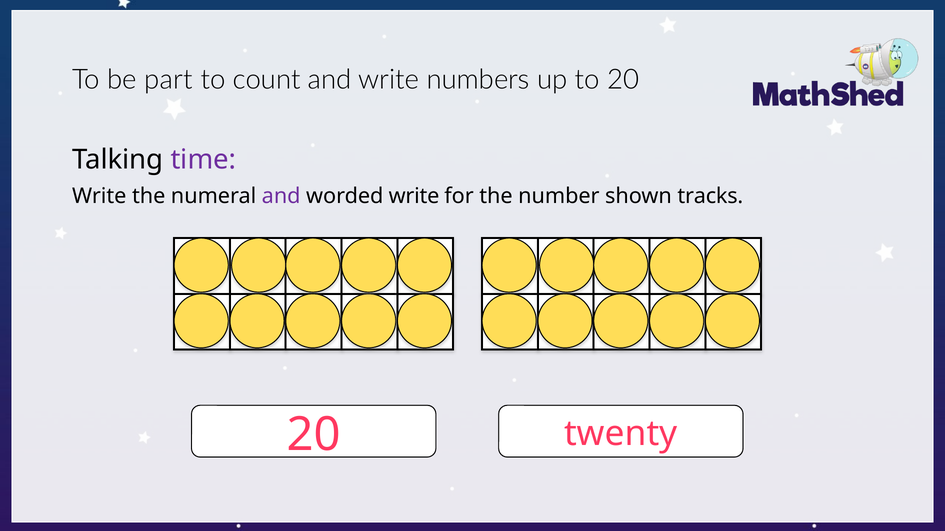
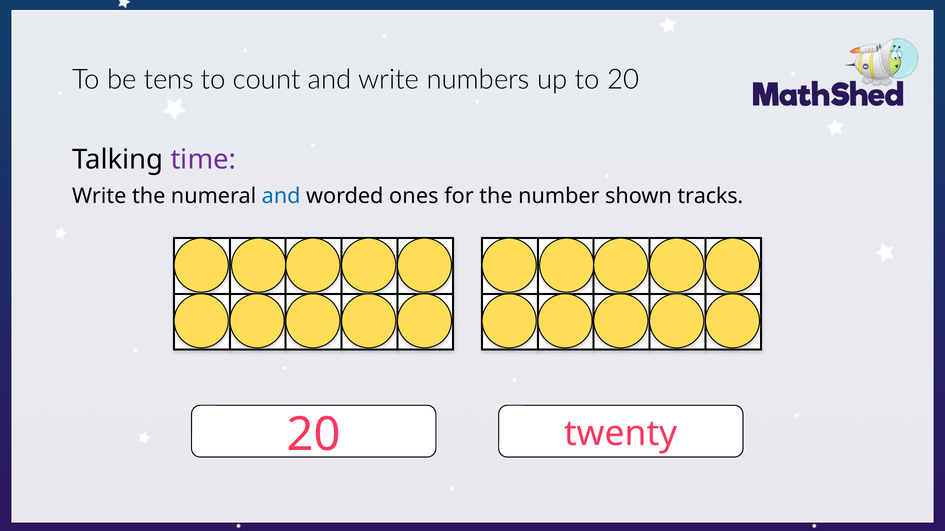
part: part -> tens
and at (281, 196) colour: purple -> blue
worded write: write -> ones
